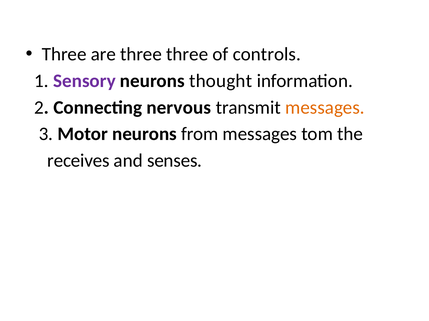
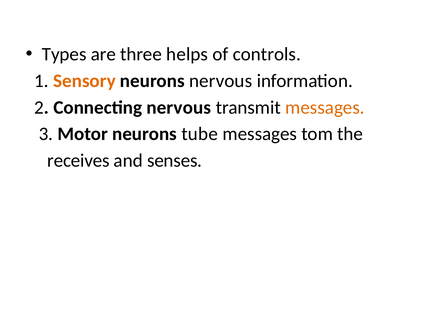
Three at (64, 54): Three -> Types
three three: three -> helps
Sensory colour: purple -> orange
neurons thought: thought -> nervous
from: from -> tube
